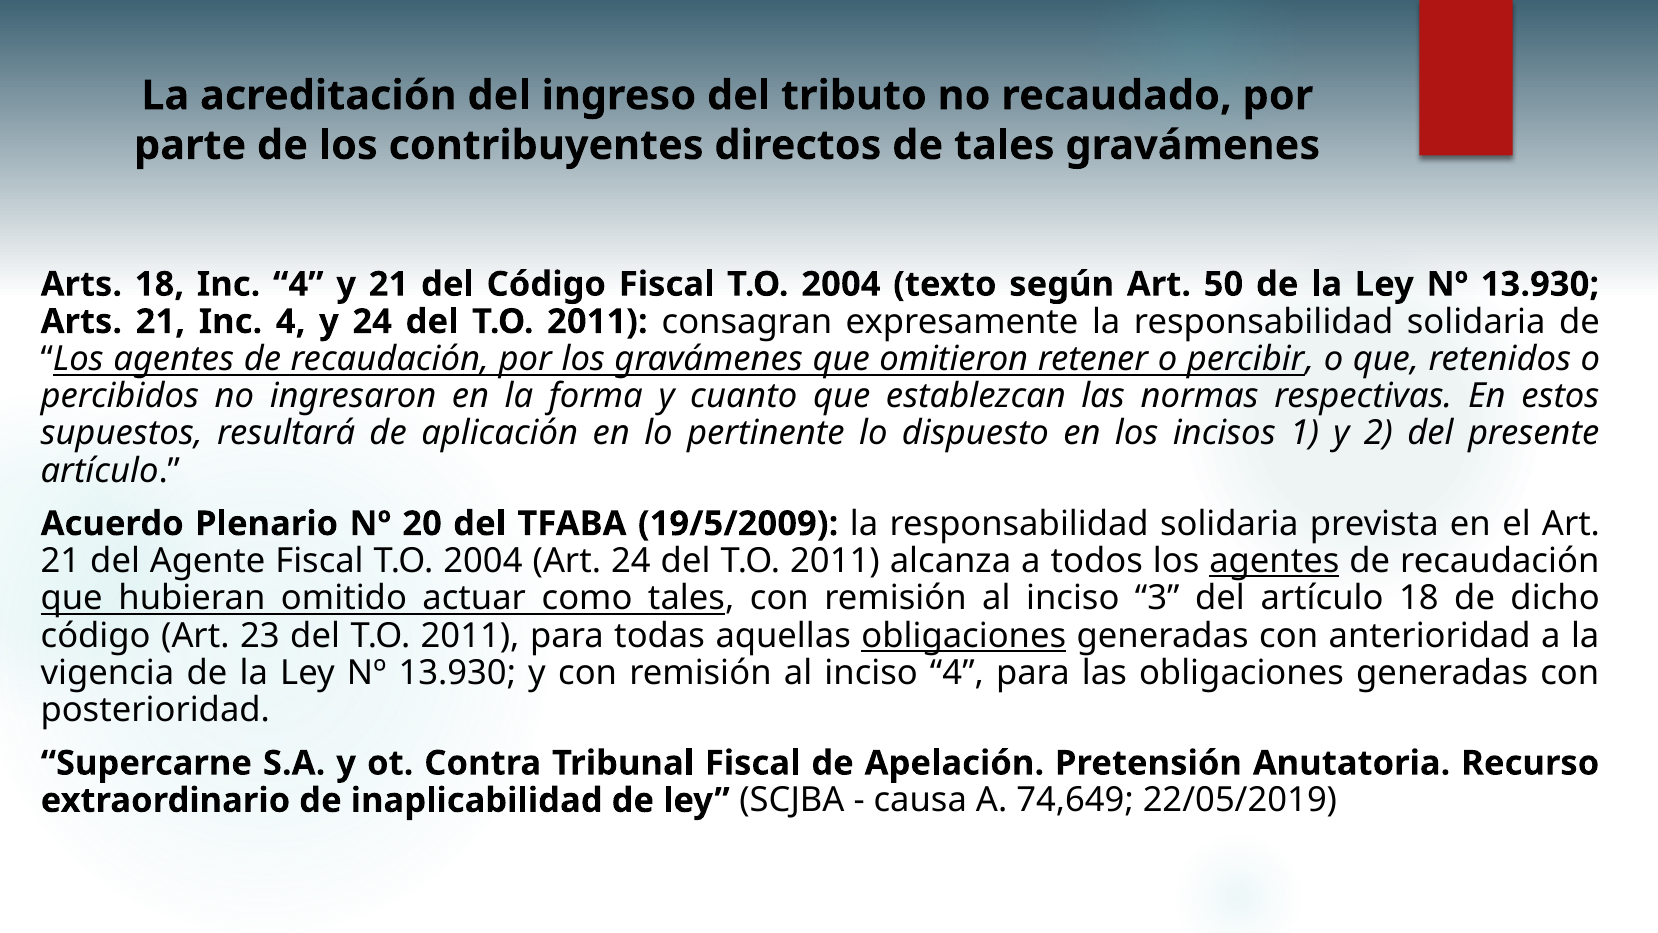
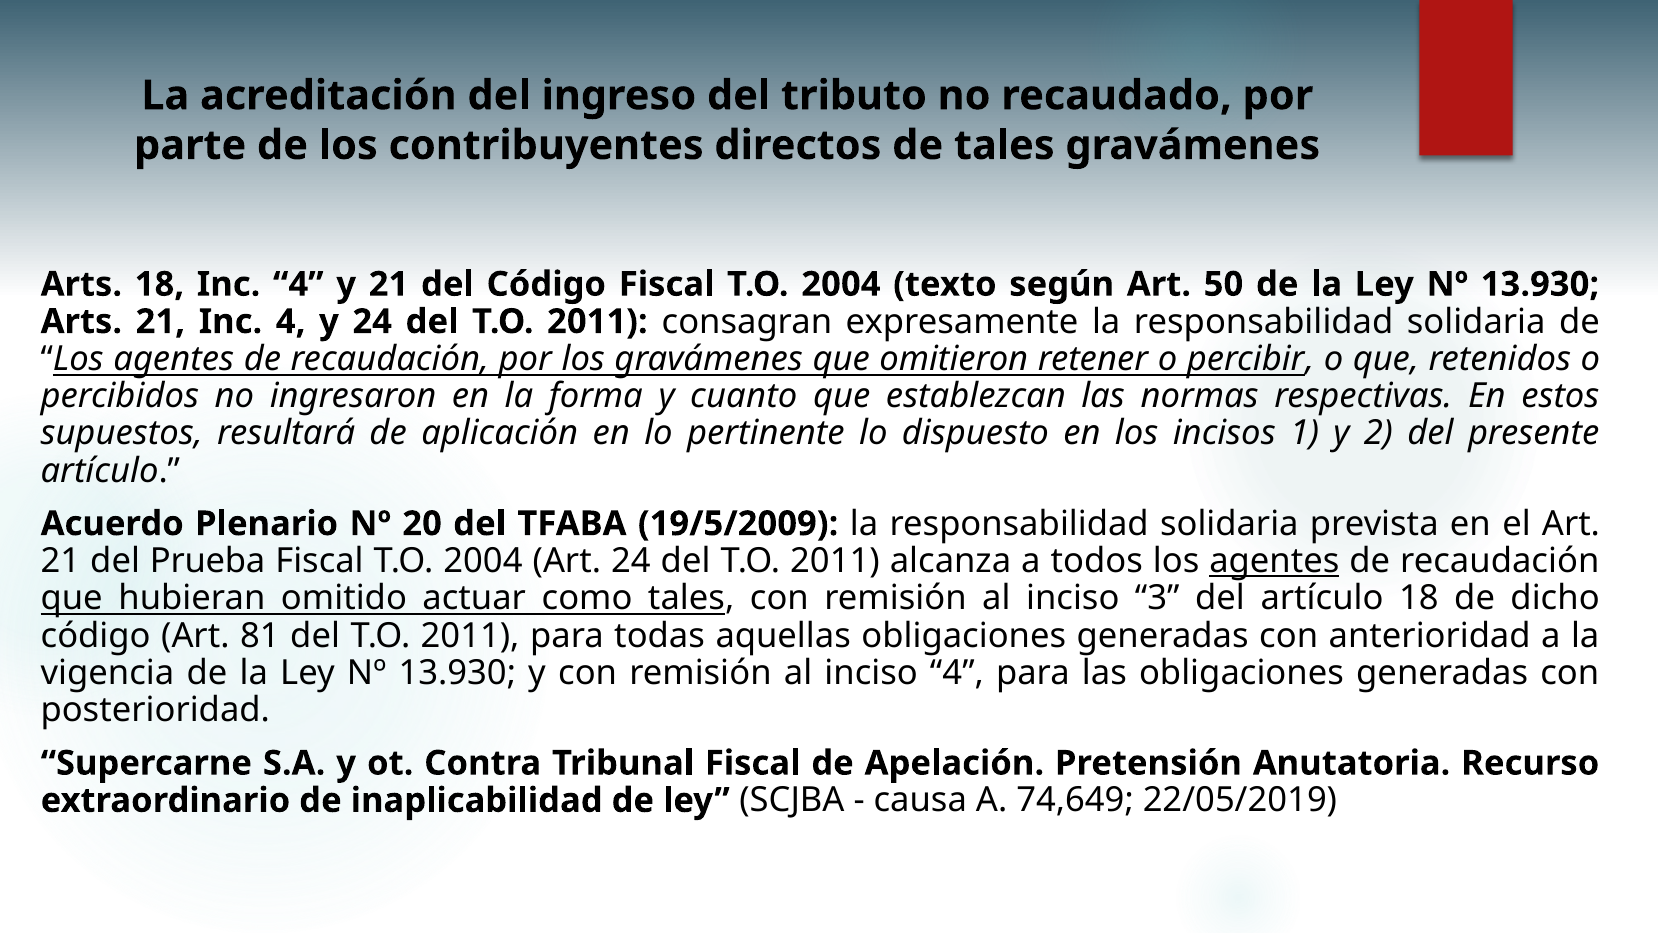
Agente: Agente -> Prueba
23: 23 -> 81
obligaciones at (964, 635) underline: present -> none
